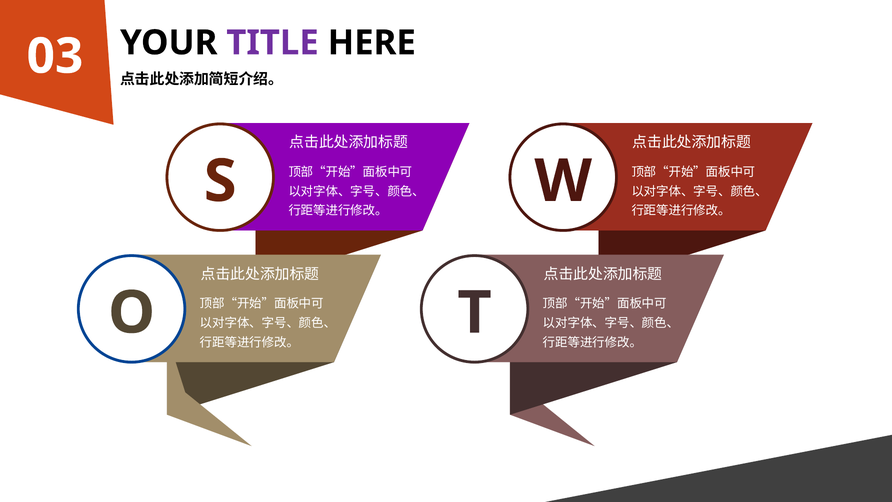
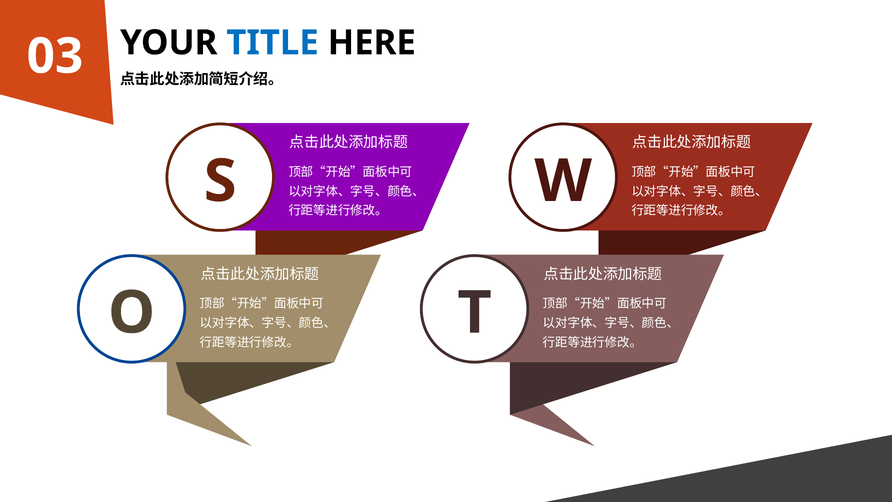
TITLE colour: purple -> blue
